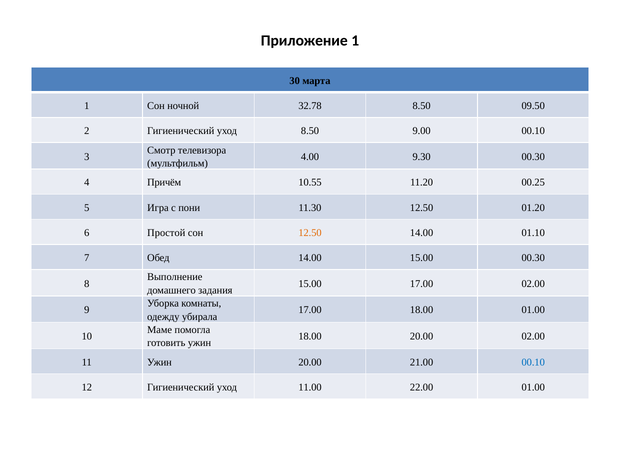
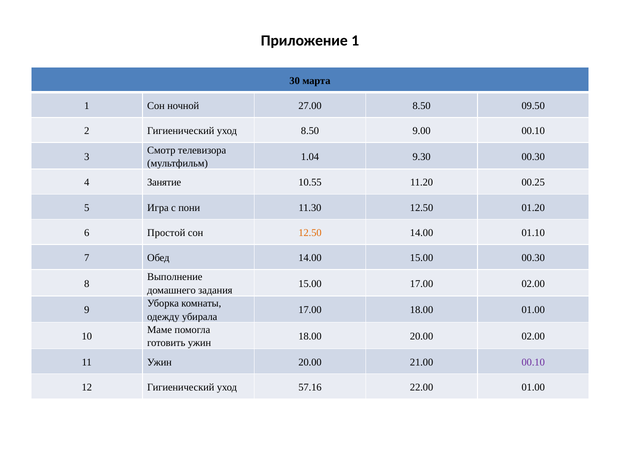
32.78: 32.78 -> 27.00
4.00: 4.00 -> 1.04
Причём: Причём -> Занятие
00.10 at (533, 362) colour: blue -> purple
11.00: 11.00 -> 57.16
